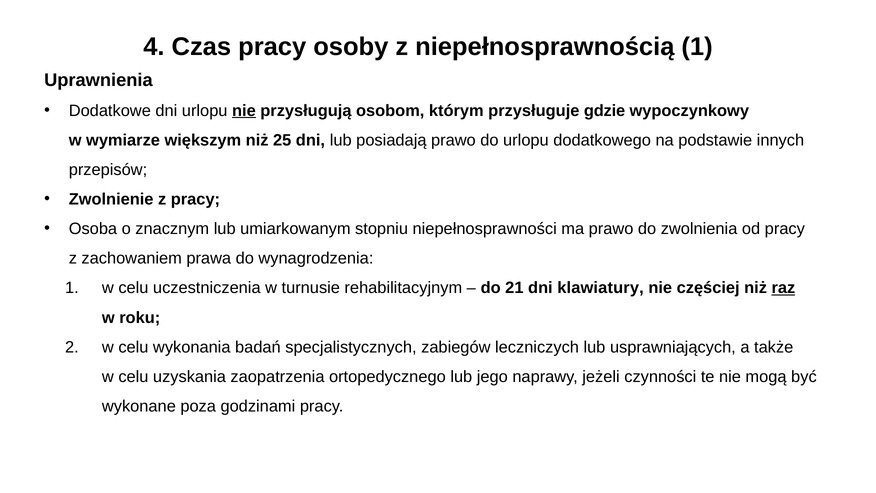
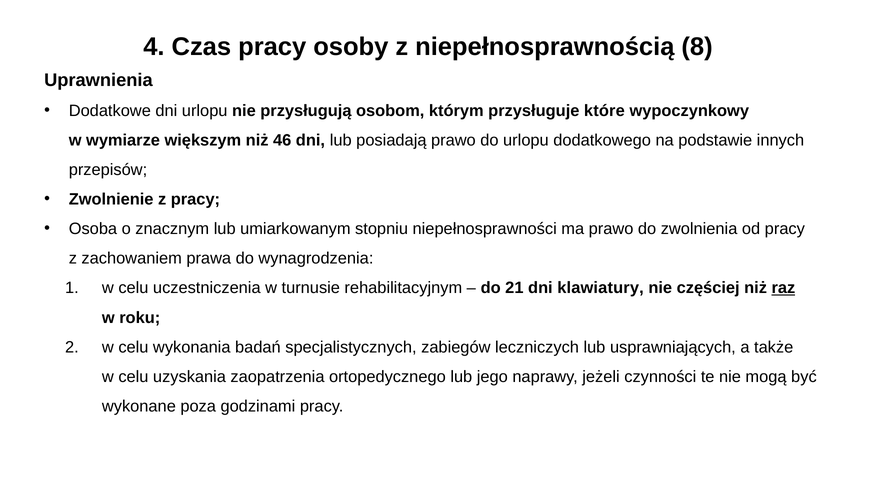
niepełnosprawnością 1: 1 -> 8
nie at (244, 111) underline: present -> none
gdzie: gdzie -> które
25: 25 -> 46
